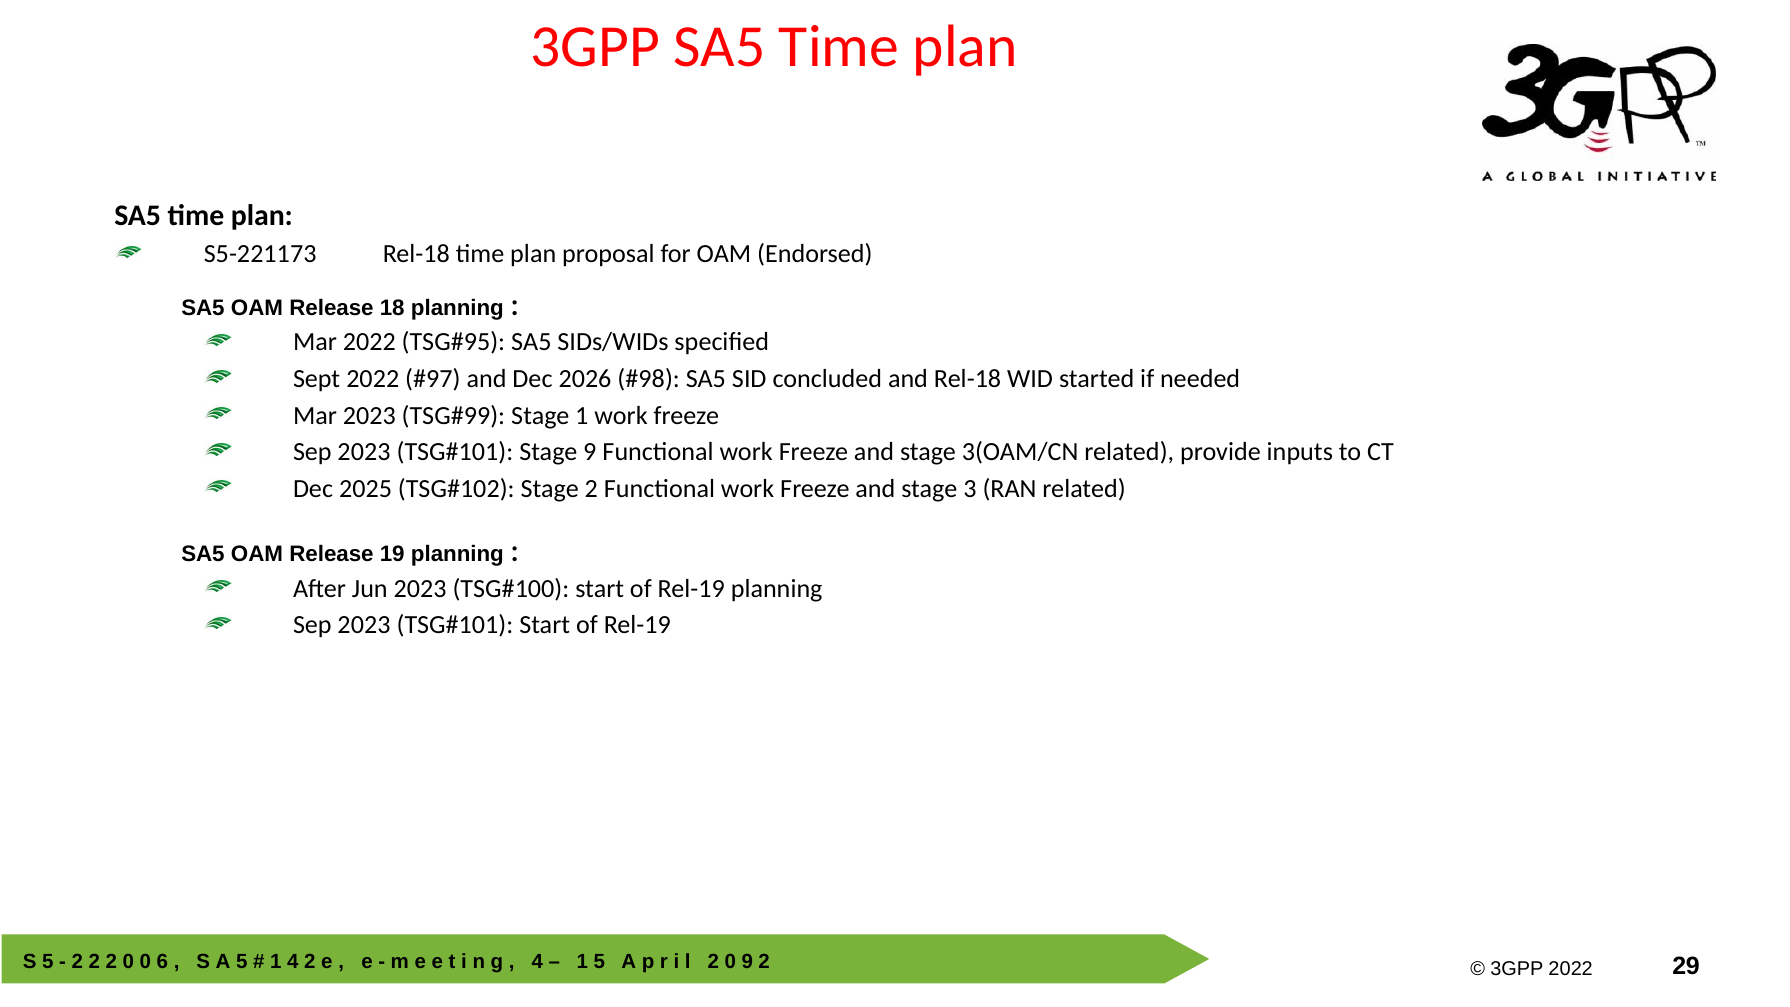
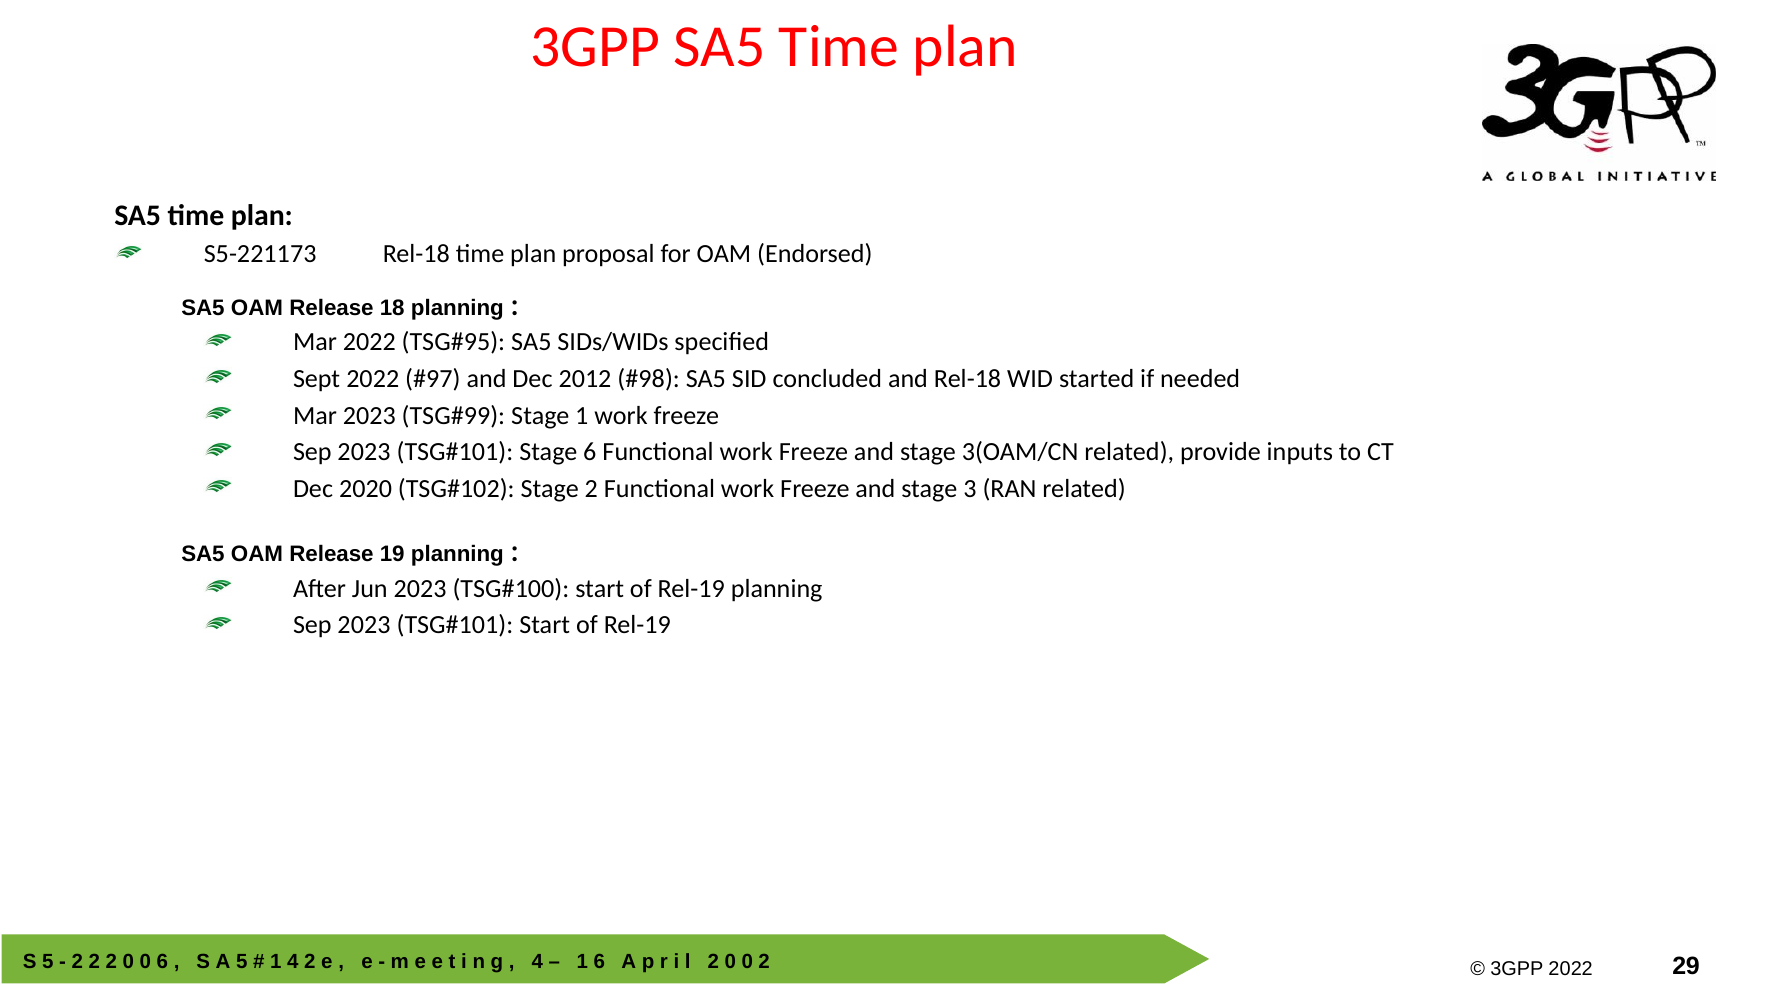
Dec 2026: 2026 -> 2012
Stage 9: 9 -> 6
2025: 2025 -> 2020
1 5: 5 -> 6
9 at (747, 961): 9 -> 0
